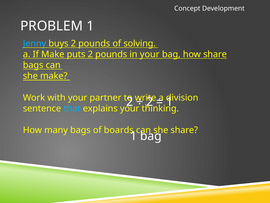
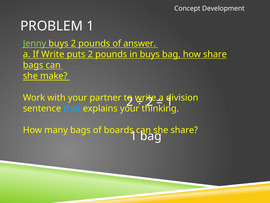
Jenny colour: light blue -> light green
solving: solving -> answer
If Make: Make -> Write
in your: your -> buys
